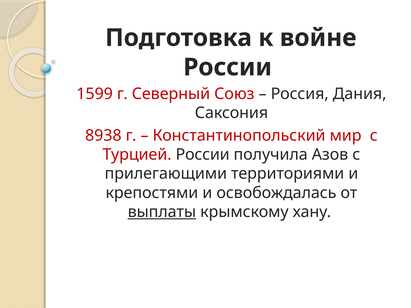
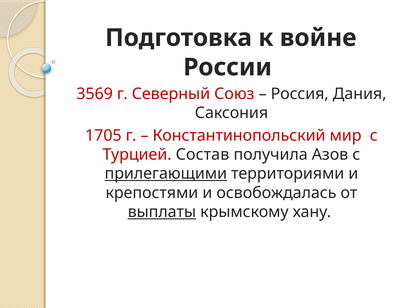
1599: 1599 -> 3569
8938: 8938 -> 1705
Турцией России: России -> Состав
прилегающими underline: none -> present
